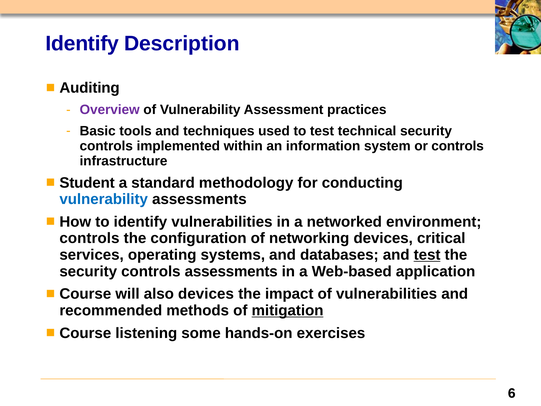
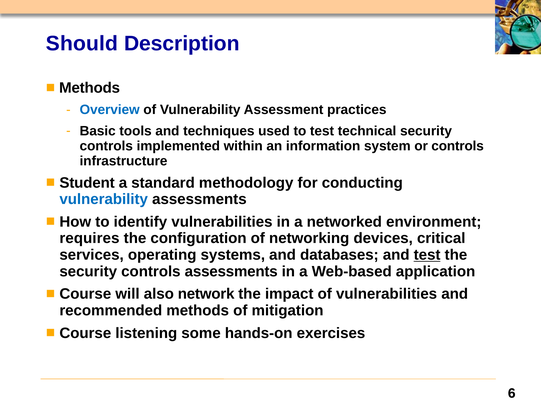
Identify at (82, 44): Identify -> Should
Auditing at (90, 88): Auditing -> Methods
Overview colour: purple -> blue
controls at (89, 238): controls -> requires
also devices: devices -> network
mitigation underline: present -> none
